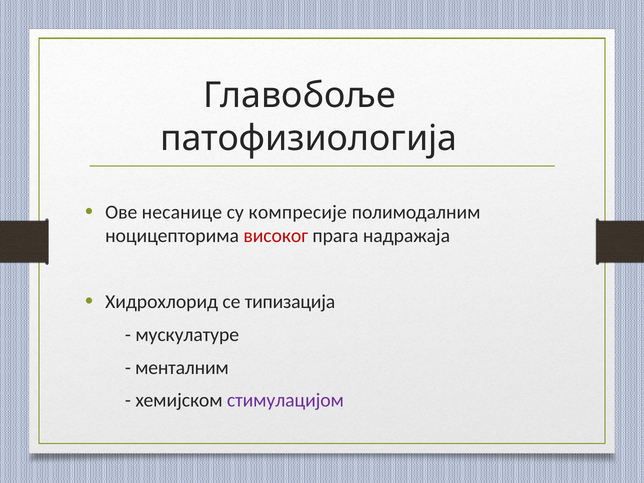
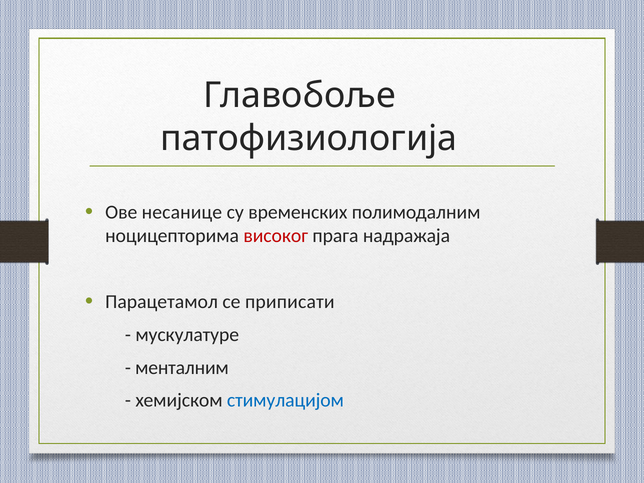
компресије: компресије -> временских
Хидрохлорид: Хидрохлорид -> Парацетамол
типизација: типизација -> приписати
стимулацијом colour: purple -> blue
